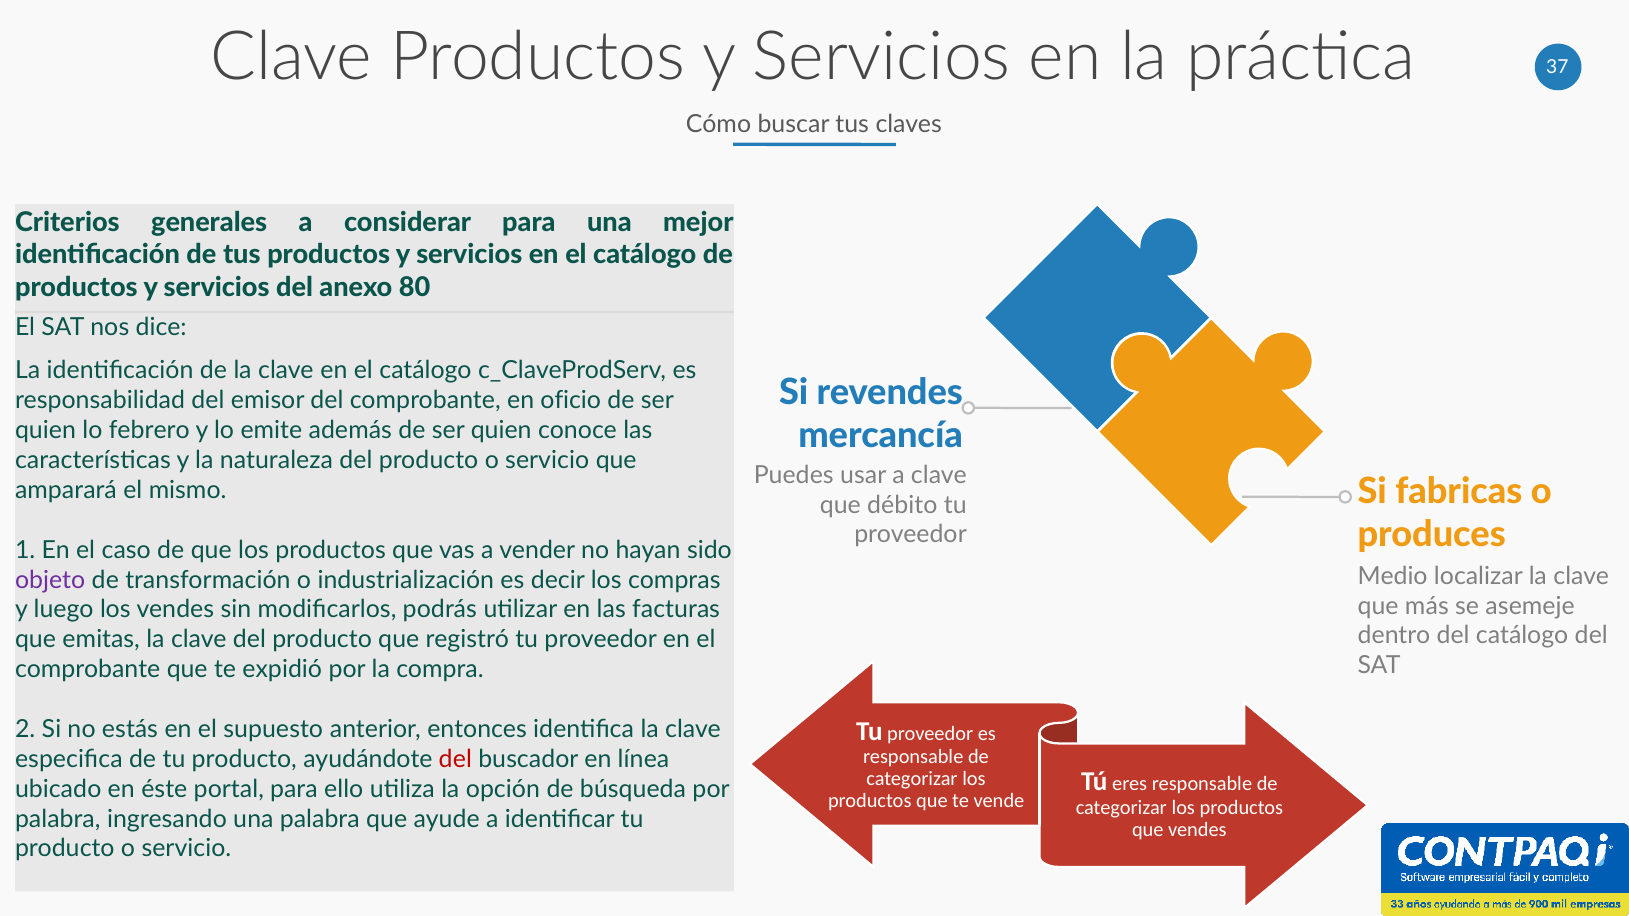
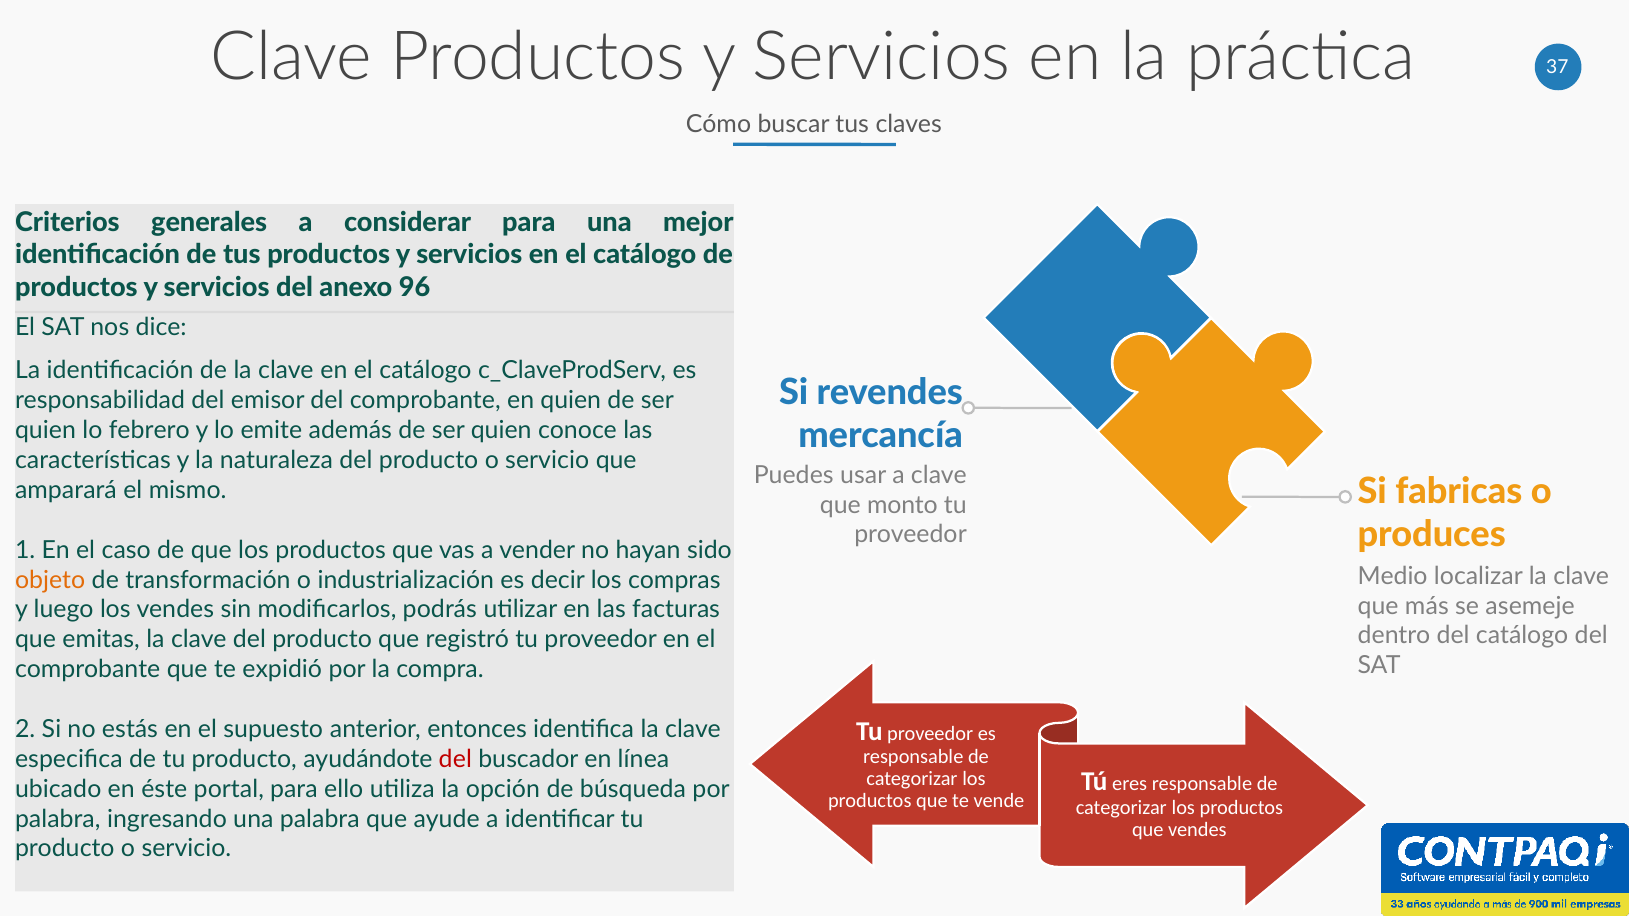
80: 80 -> 96
en oficio: oficio -> quien
débito: débito -> monto
objeto colour: purple -> orange
